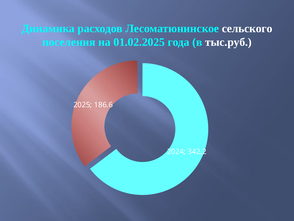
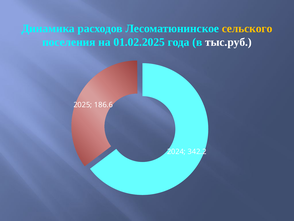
сельского colour: white -> yellow
